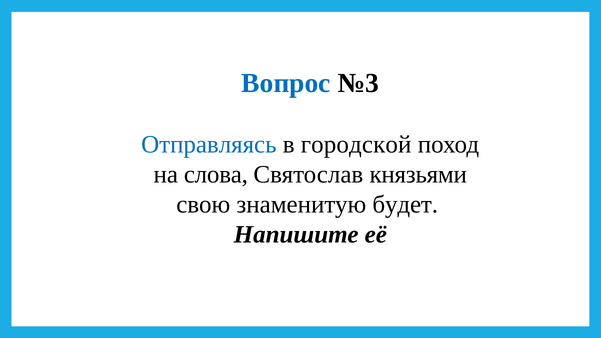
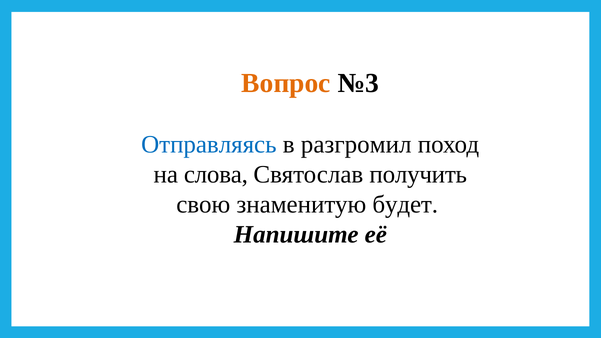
Вопрос colour: blue -> orange
городской: городской -> разгромил
князьями: князьями -> получить
